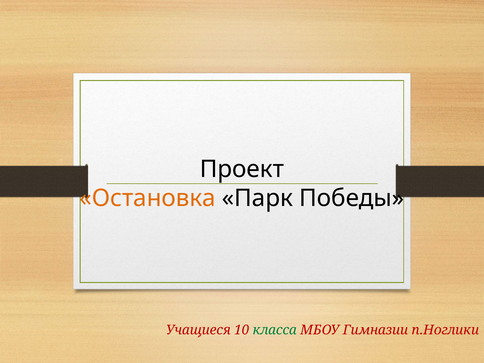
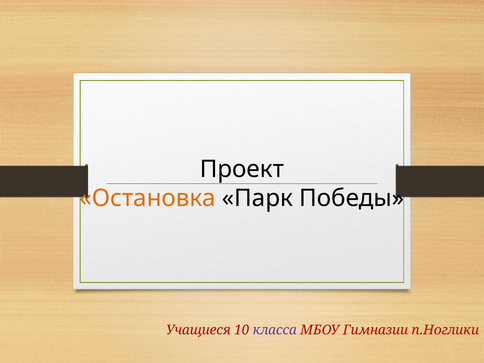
класса colour: green -> purple
